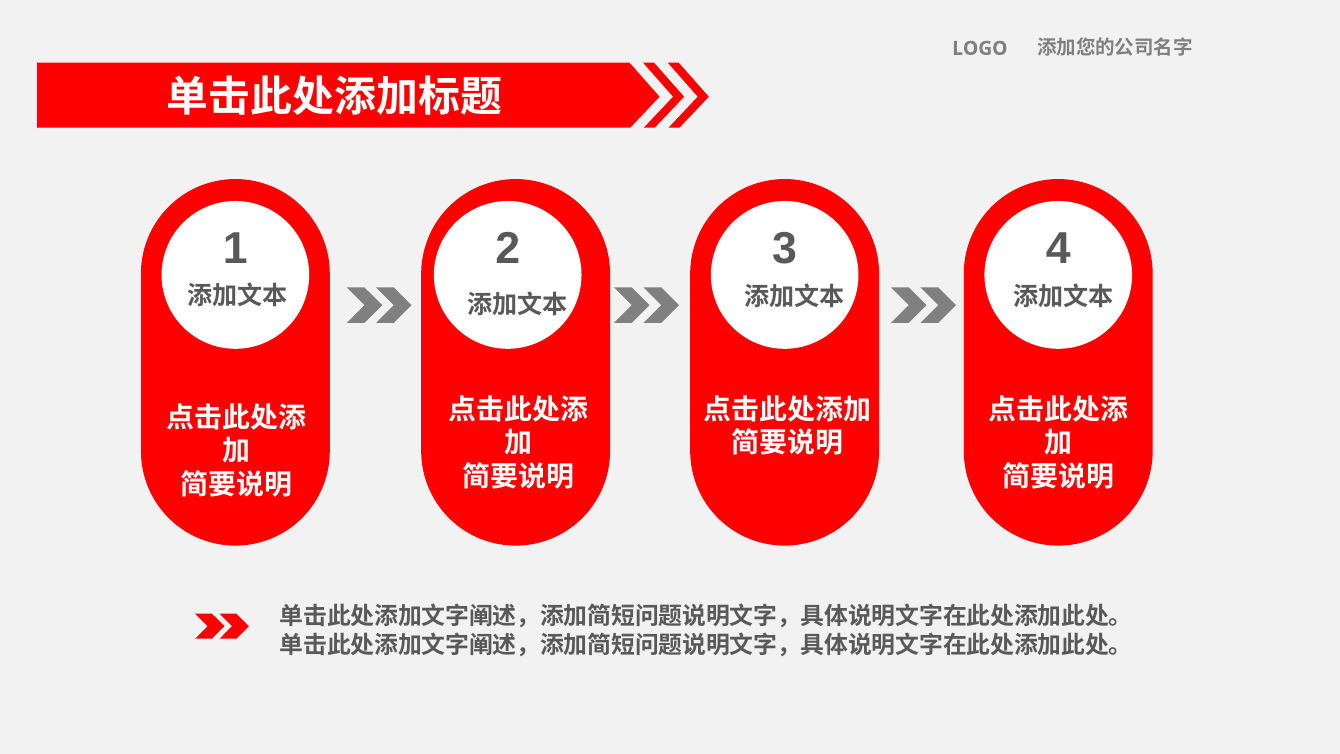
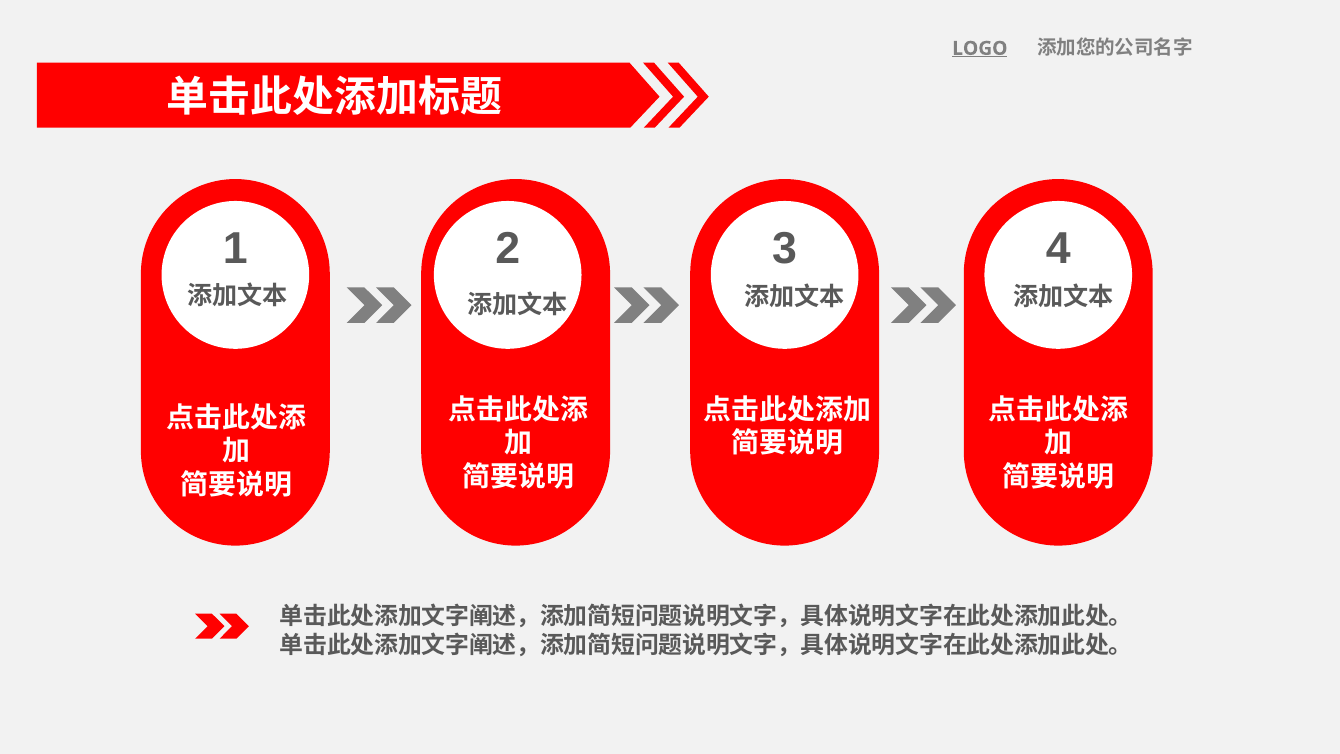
LOGO underline: none -> present
